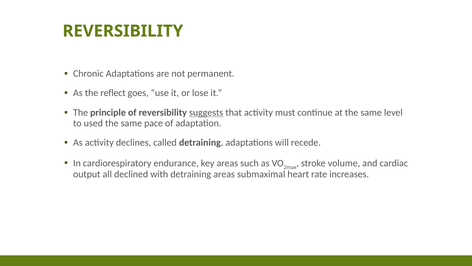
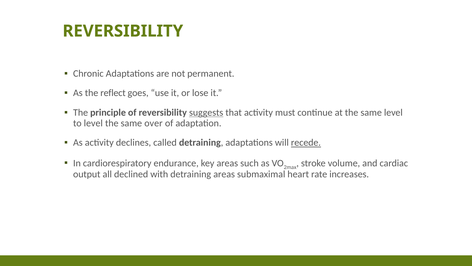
to used: used -> level
pace: pace -> over
recede underline: none -> present
